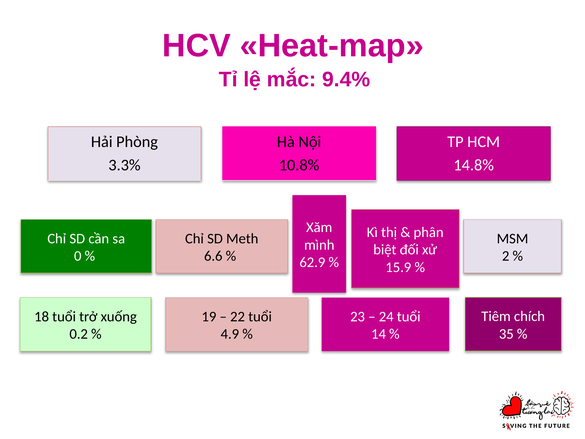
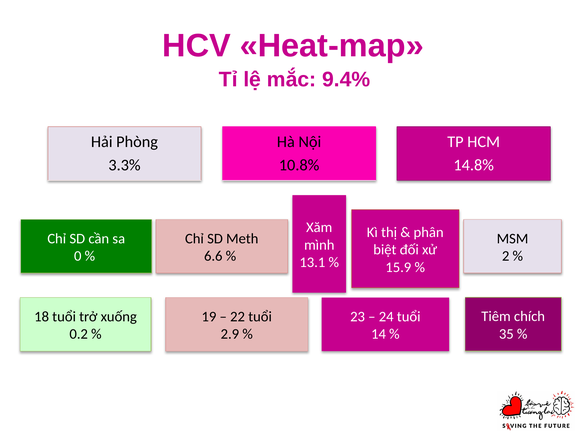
62.9: 62.9 -> 13.1
4.9: 4.9 -> 2.9
